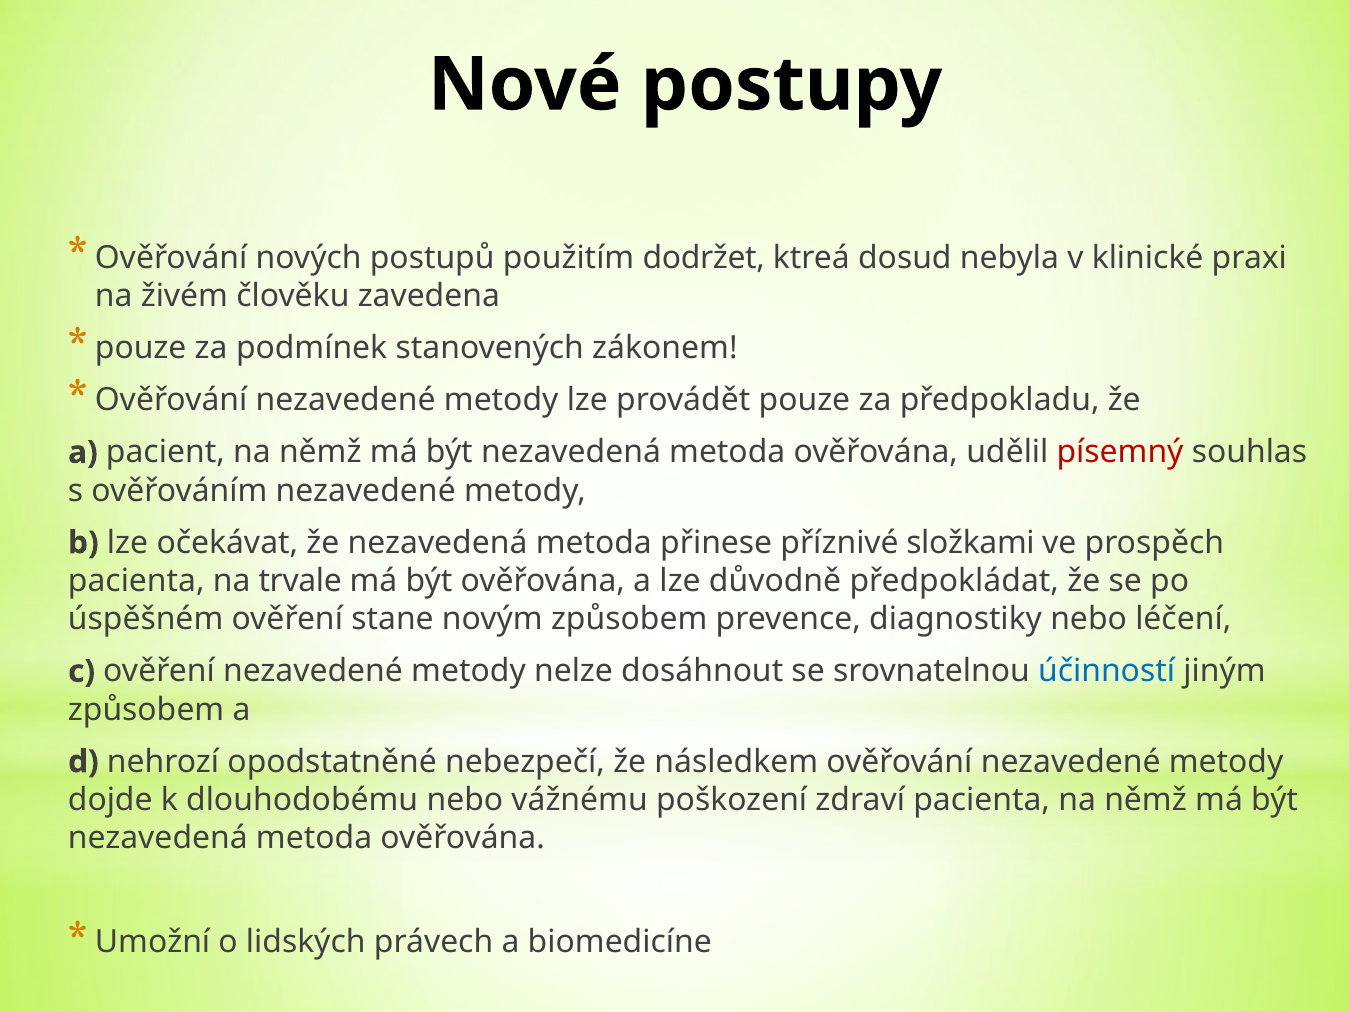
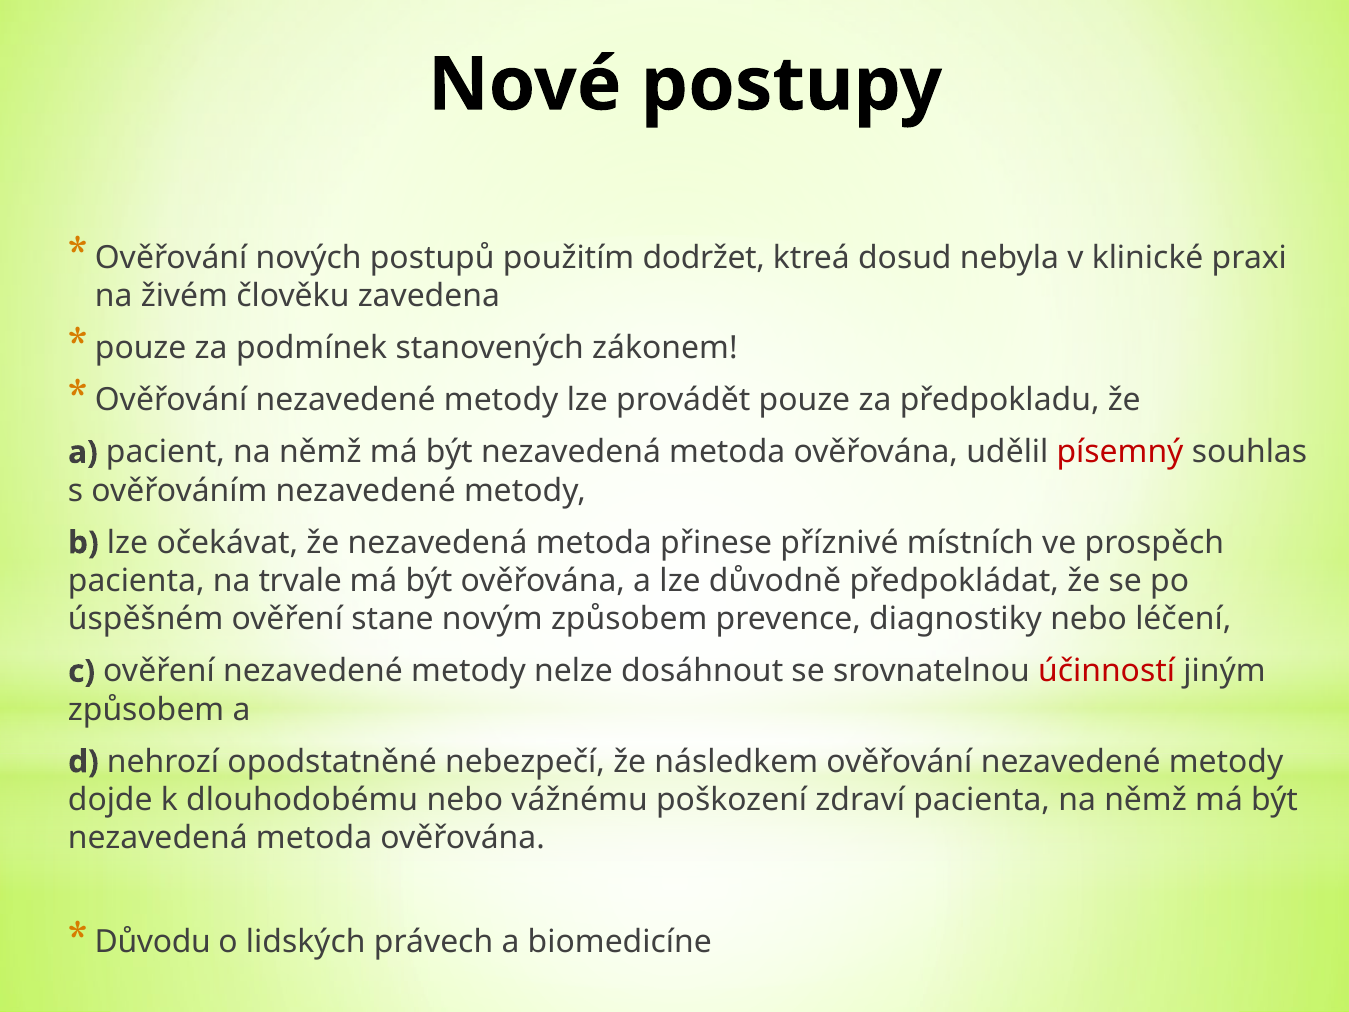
složkami: složkami -> místních
účinností colour: blue -> red
Umožní: Umožní -> Důvodu
